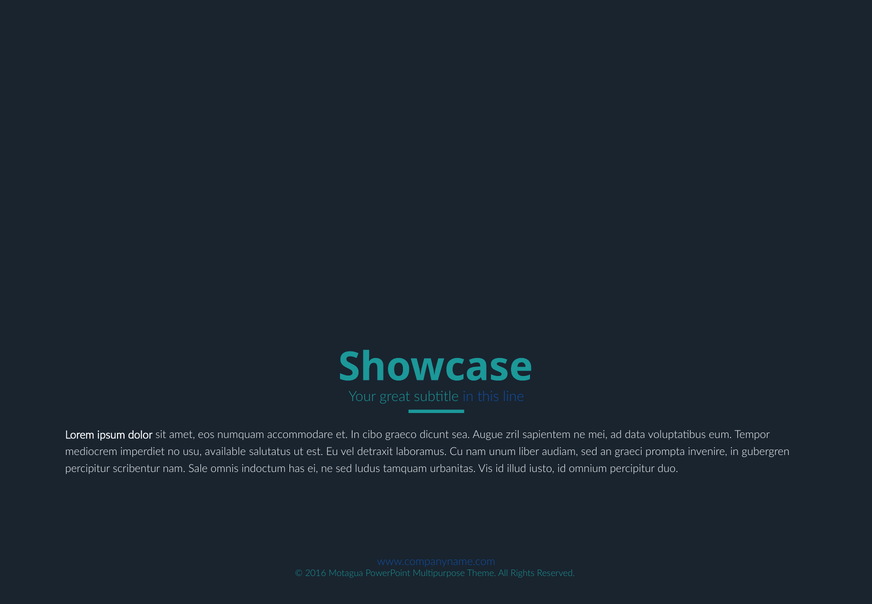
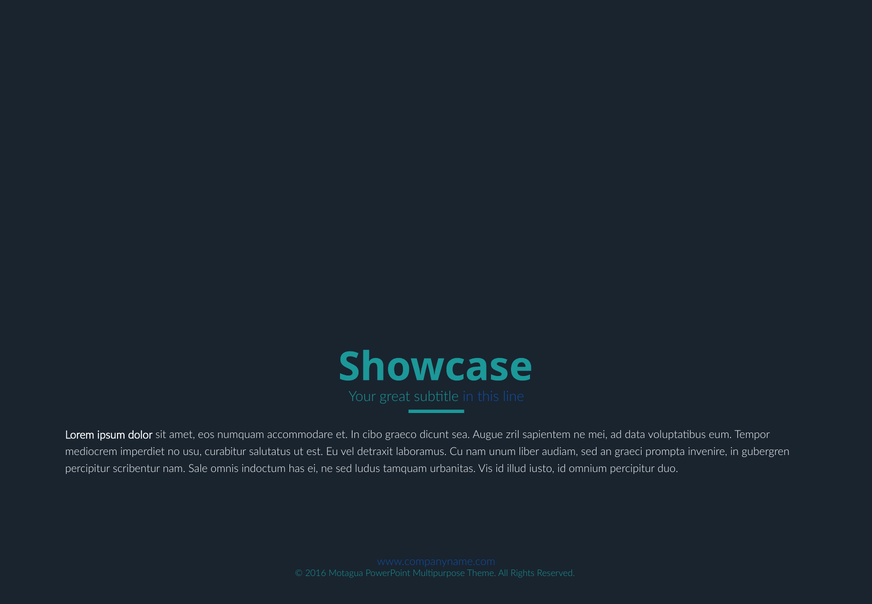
available: available -> curabitur
